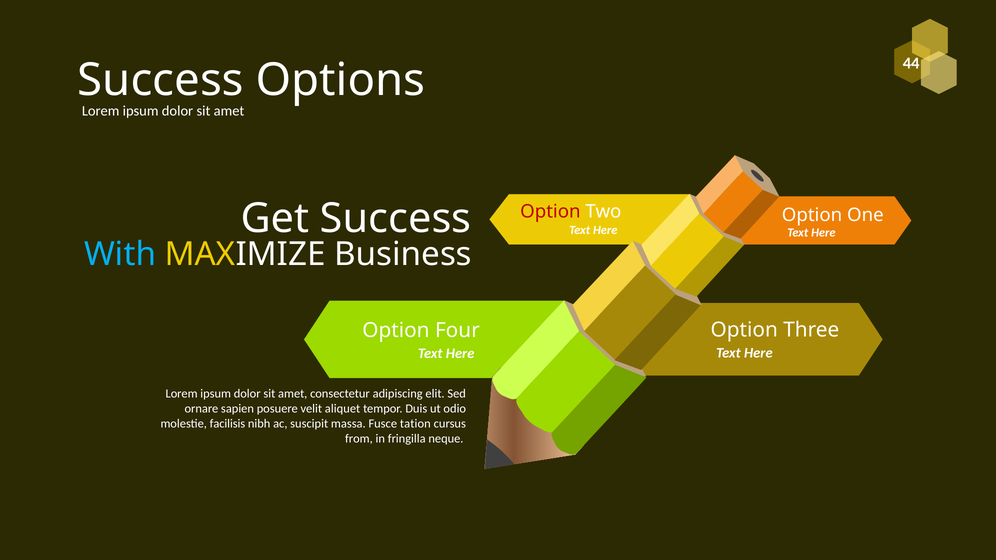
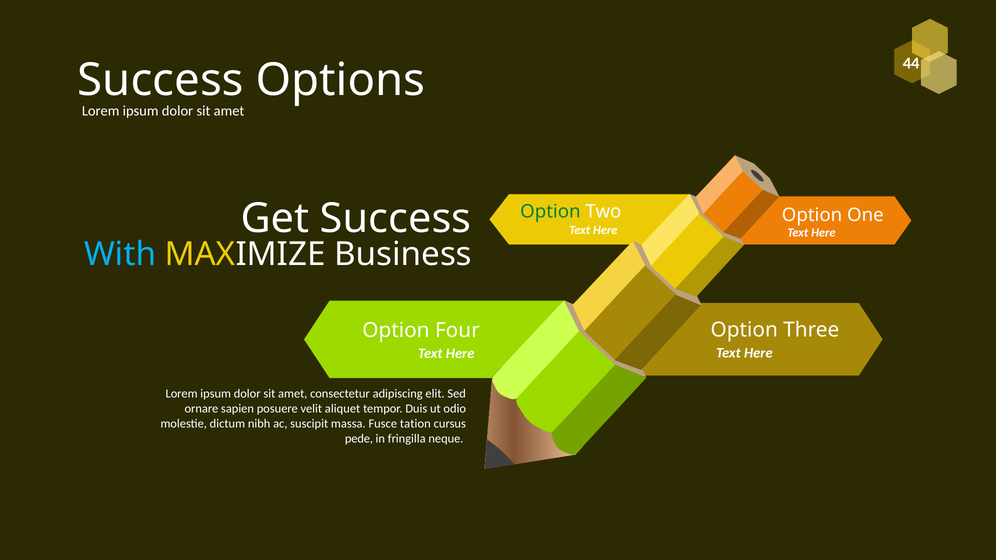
Option at (550, 212) colour: red -> green
facilisis: facilisis -> dictum
from: from -> pede
